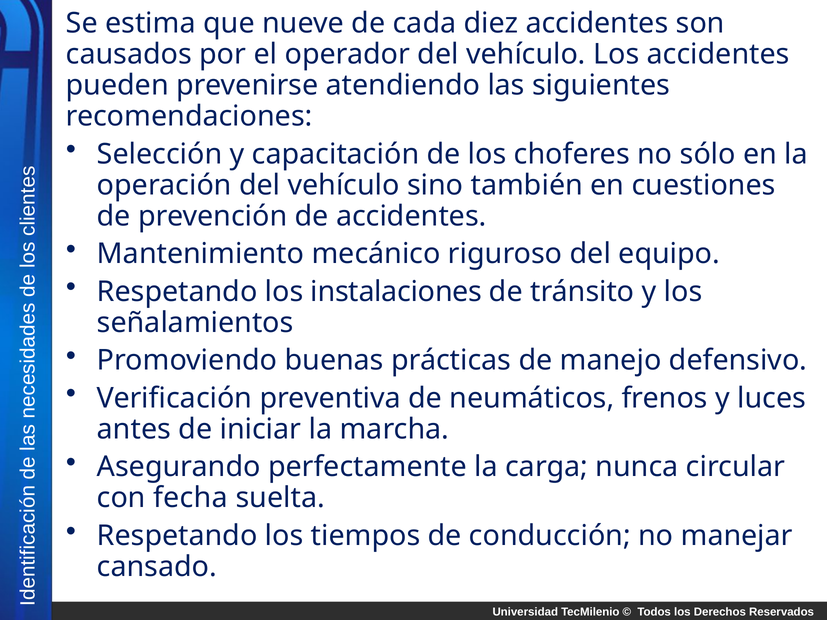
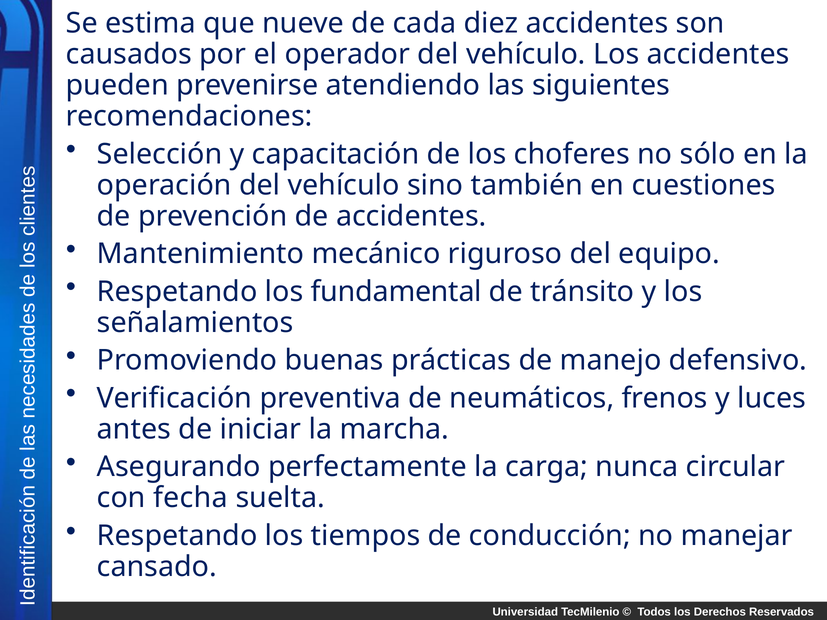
instalaciones: instalaciones -> fundamental
